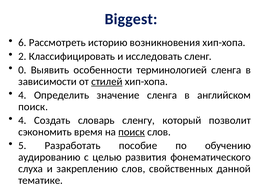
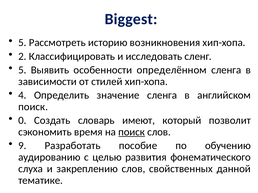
6 at (22, 43): 6 -> 5
0 at (22, 70): 0 -> 5
терминологией: терминологией -> определённом
стилей underline: present -> none
4 at (22, 121): 4 -> 0
сленгу: сленгу -> имеют
5: 5 -> 9
